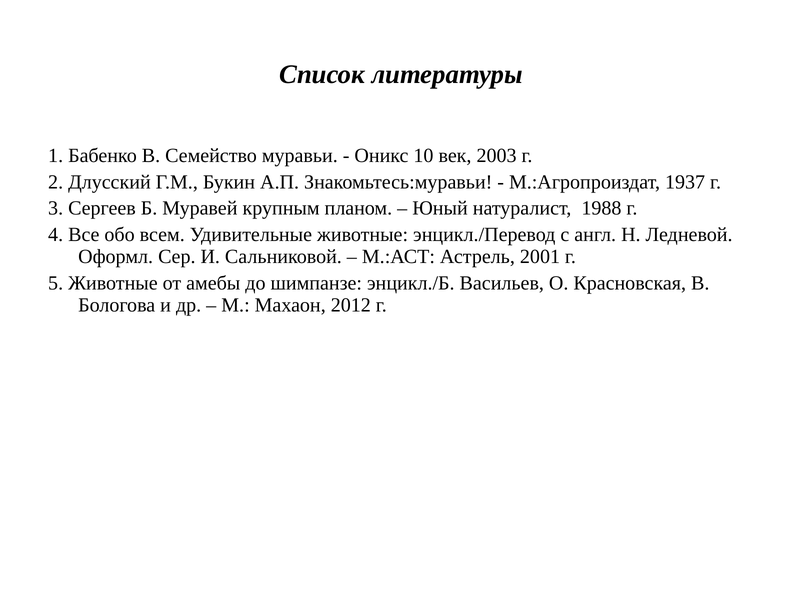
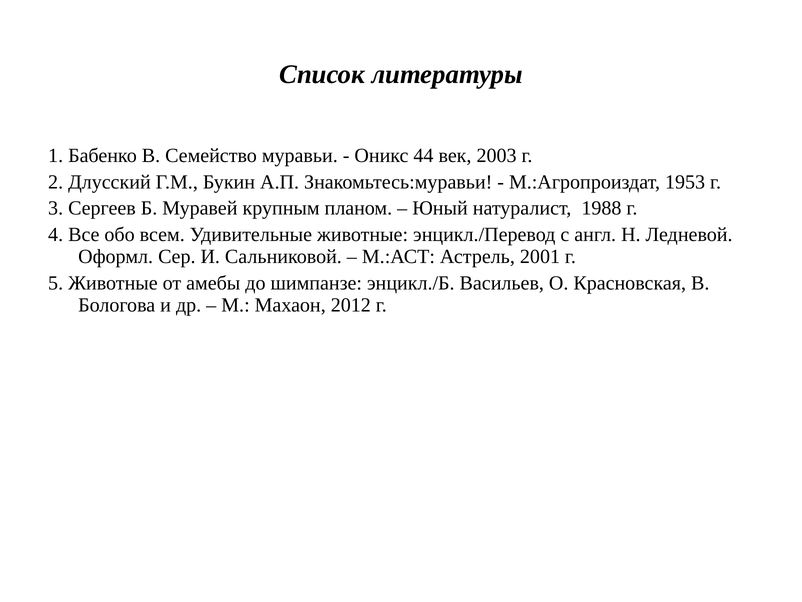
10: 10 -> 44
1937: 1937 -> 1953
